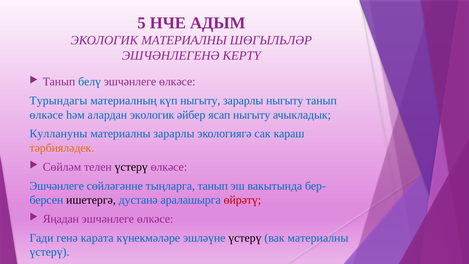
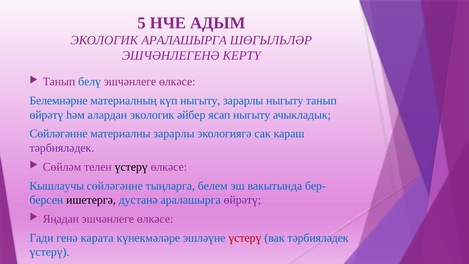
ЭКОЛОГИК МАТЕРИАЛНЫ: МАТЕРИАЛНЫ -> АРАЛАШЫРГА
Турындагы: Турындагы -> Белемнәрне
өлкәсе at (46, 115): өлкәсе -> өйрәтү
Куллануны at (58, 134): Куллануны -> Сөйләгәнне
тәрбияләдек at (62, 148) colour: orange -> purple
Эшчәнлеге at (57, 186): Эшчәнлеге -> Кышлаучы
тыңларга танып: танып -> белем
өйрәтү at (242, 200) colour: red -> purple
үстерү at (245, 238) colour: black -> red
вак материалны: материалны -> тәрбияләдек
